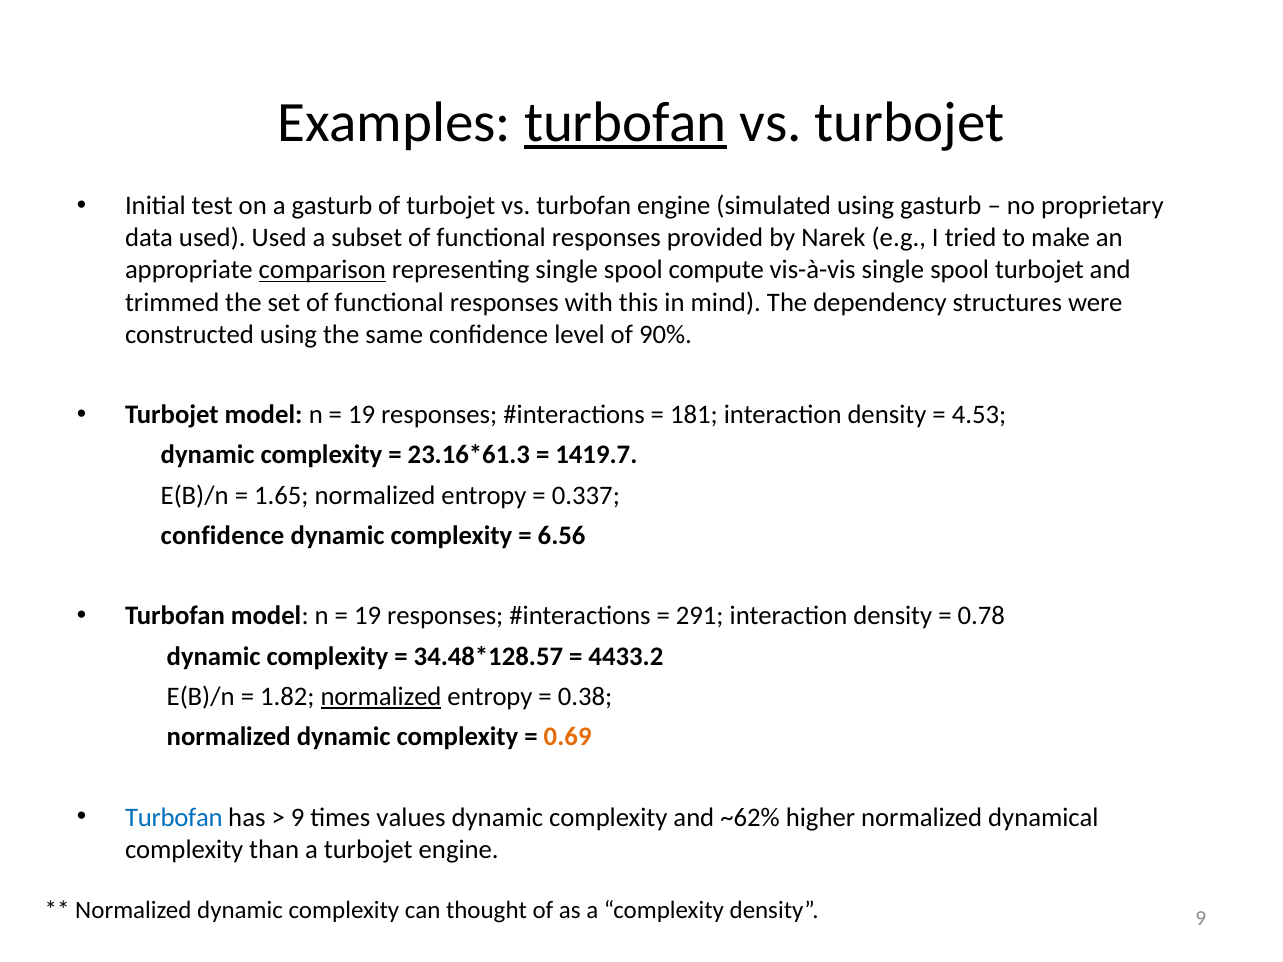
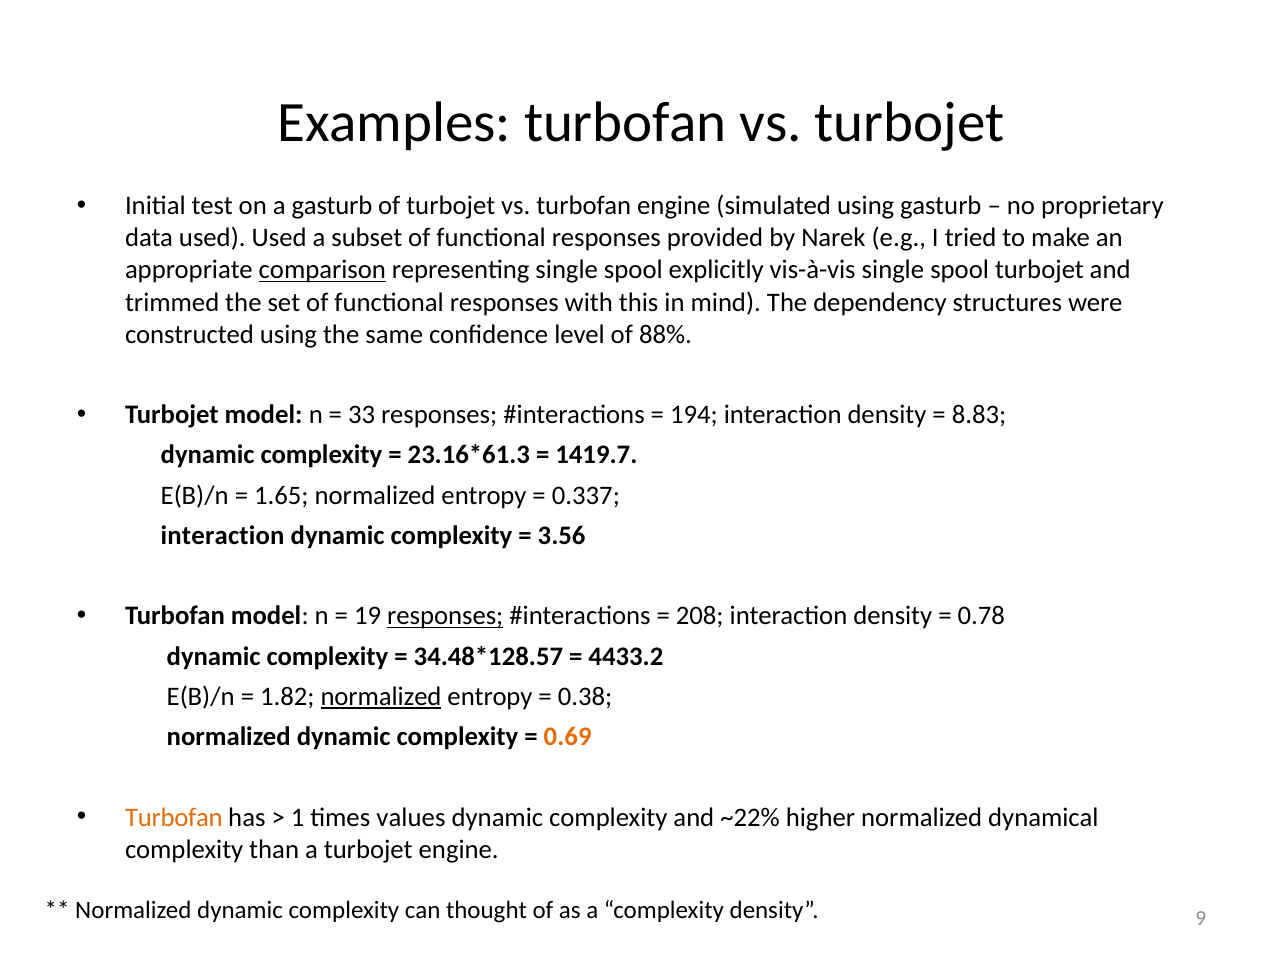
turbofan at (625, 123) underline: present -> none
compute: compute -> explicitly
90%: 90% -> 88%
19 at (362, 415): 19 -> 33
181: 181 -> 194
4.53: 4.53 -> 8.83
confidence at (223, 536): confidence -> interaction
6.56: 6.56 -> 3.56
responses at (445, 616) underline: none -> present
291: 291 -> 208
Turbofan at (174, 817) colour: blue -> orange
9 at (298, 817): 9 -> 1
~62%: ~62% -> ~22%
